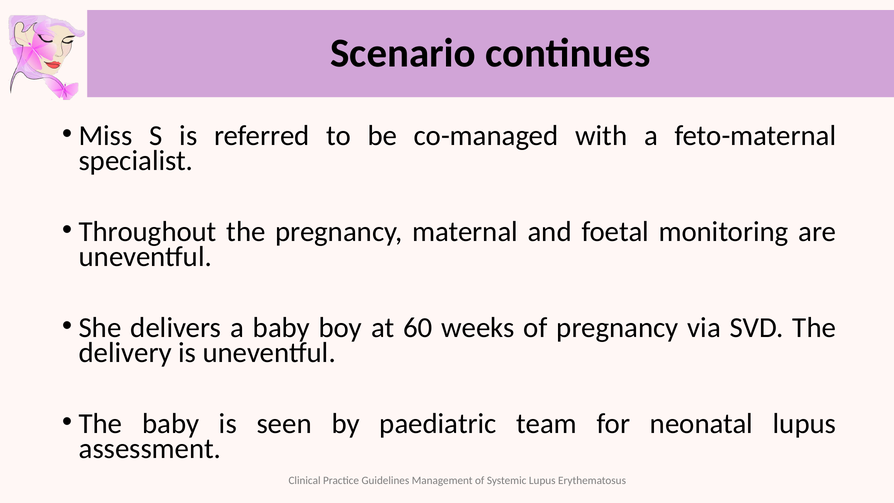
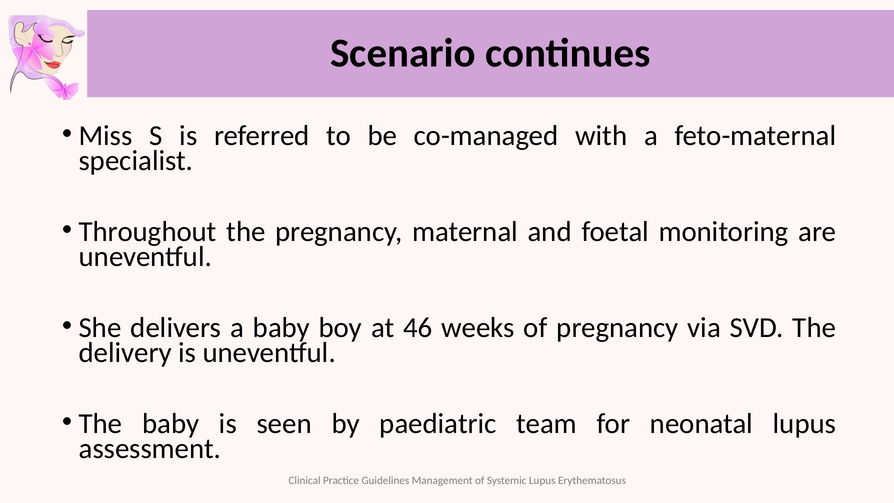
60: 60 -> 46
